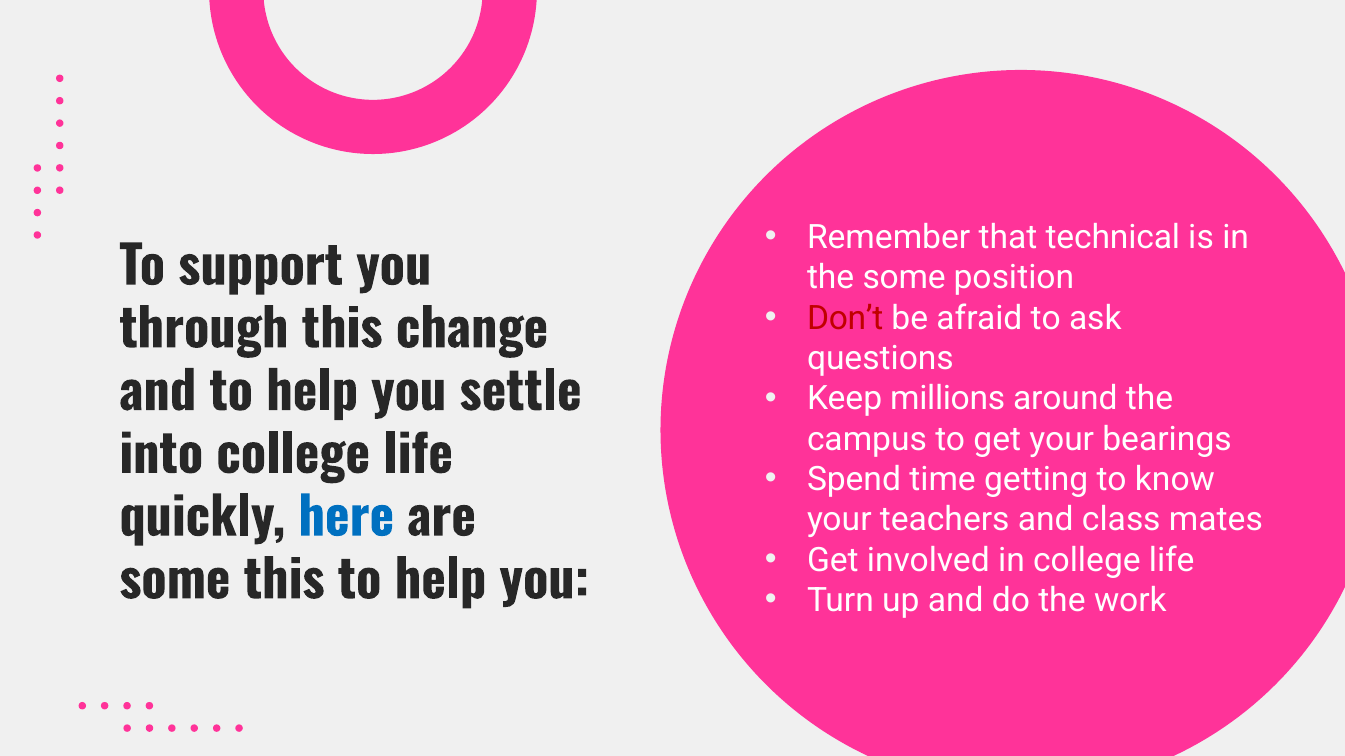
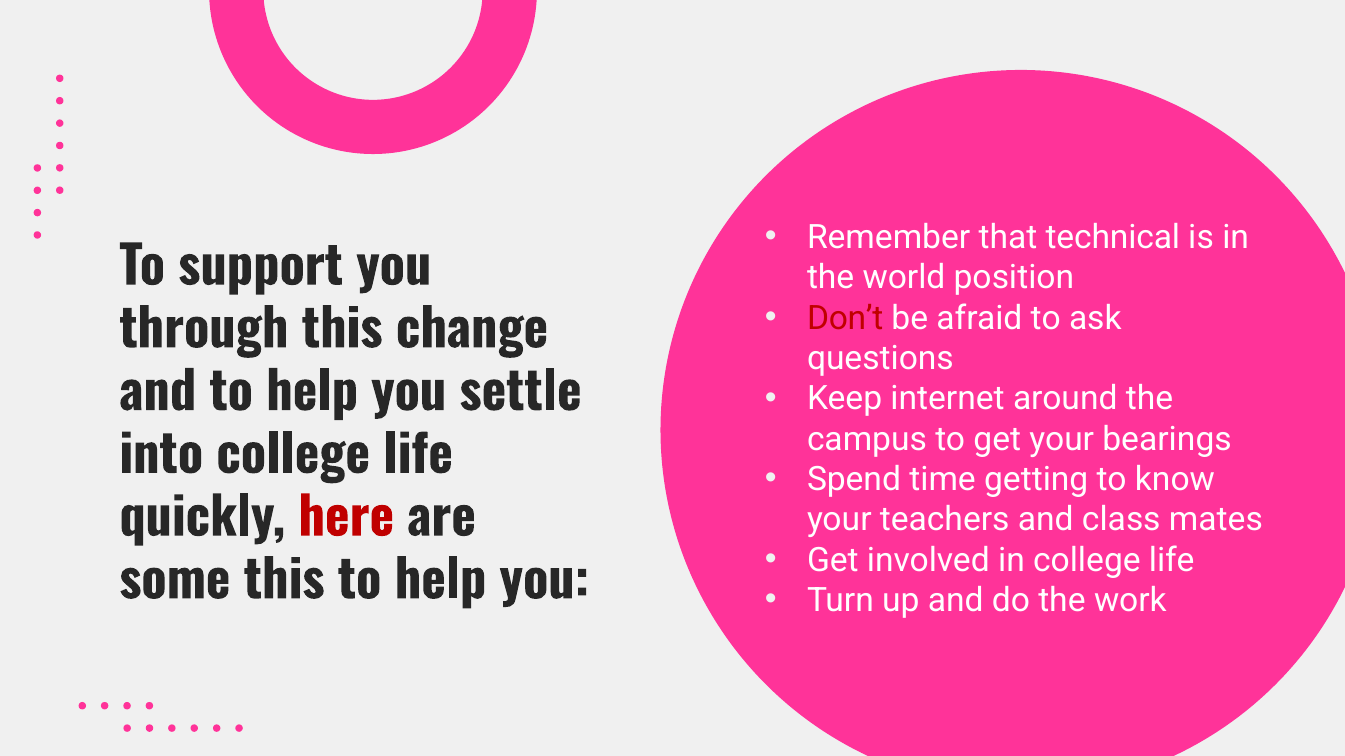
the some: some -> world
millions: millions -> internet
here colour: blue -> red
